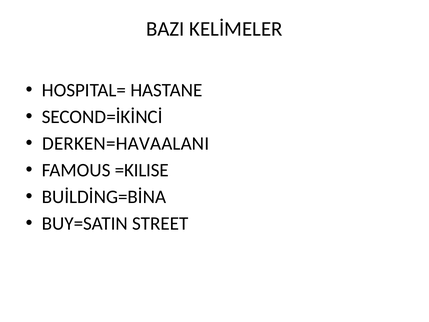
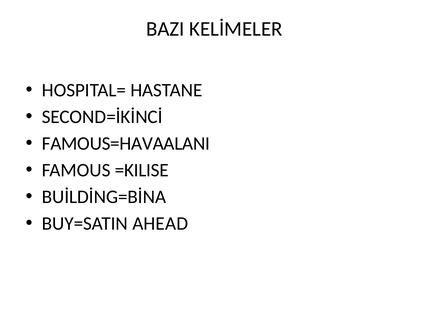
DERKEN=HAVAALANI: DERKEN=HAVAALANI -> FAMOUS=HAVAALANI
STREET: STREET -> AHEAD
